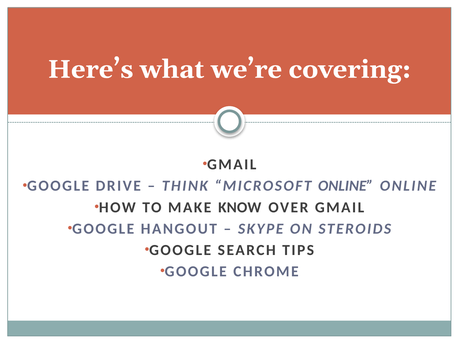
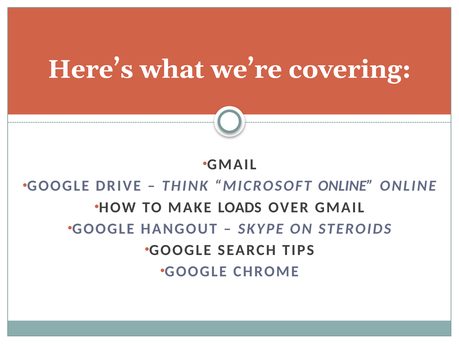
KNOW: KNOW -> LOADS
